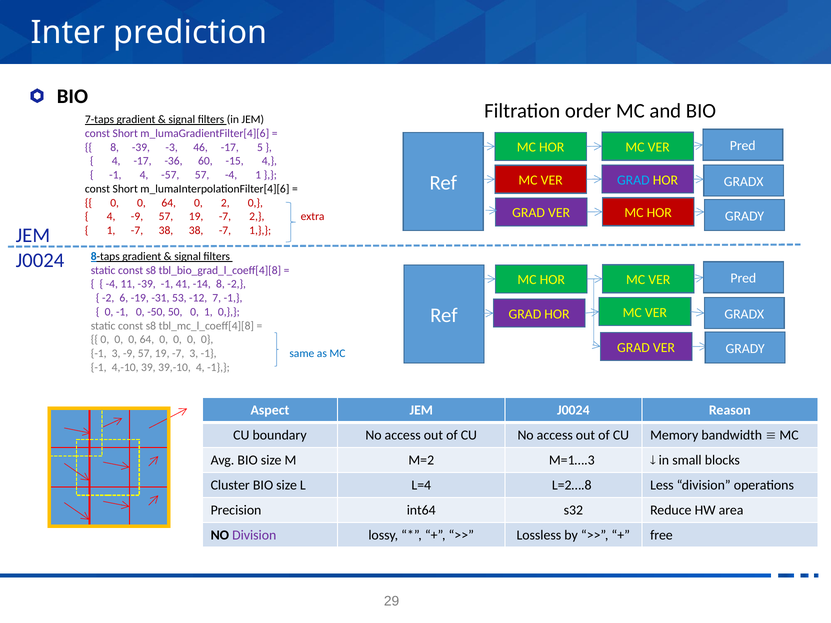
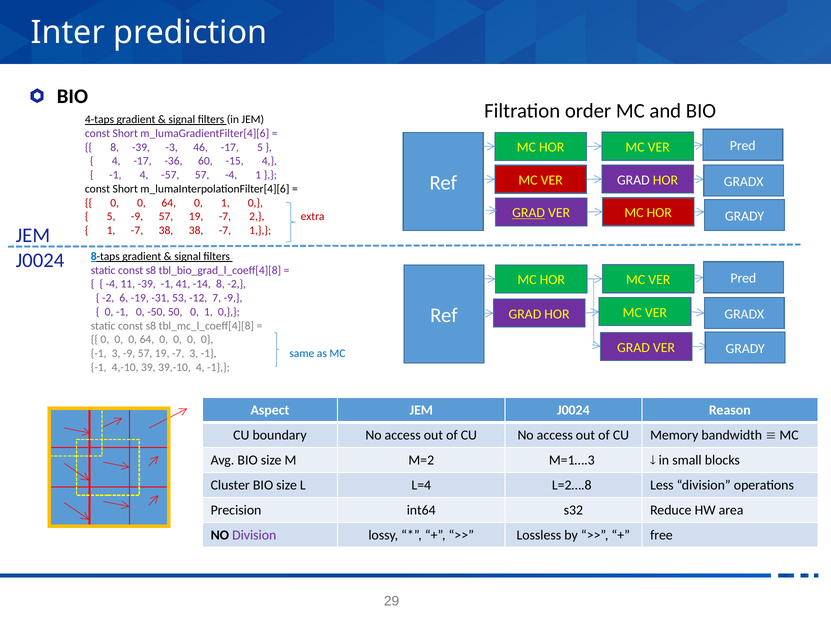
7-taps: 7-taps -> 4-taps
GRAD at (633, 180) colour: light blue -> white
64 0 2: 2 -> 1
GRAD at (529, 213) underline: none -> present
4 at (111, 217): 4 -> 5
7 -1: -1 -> -9
